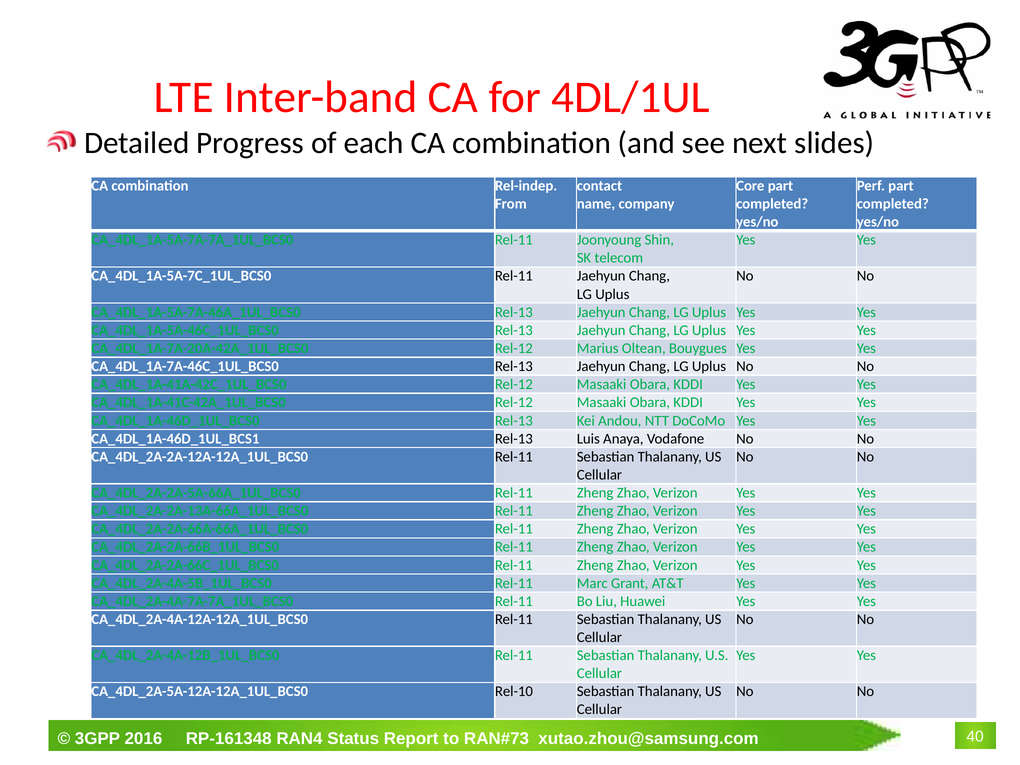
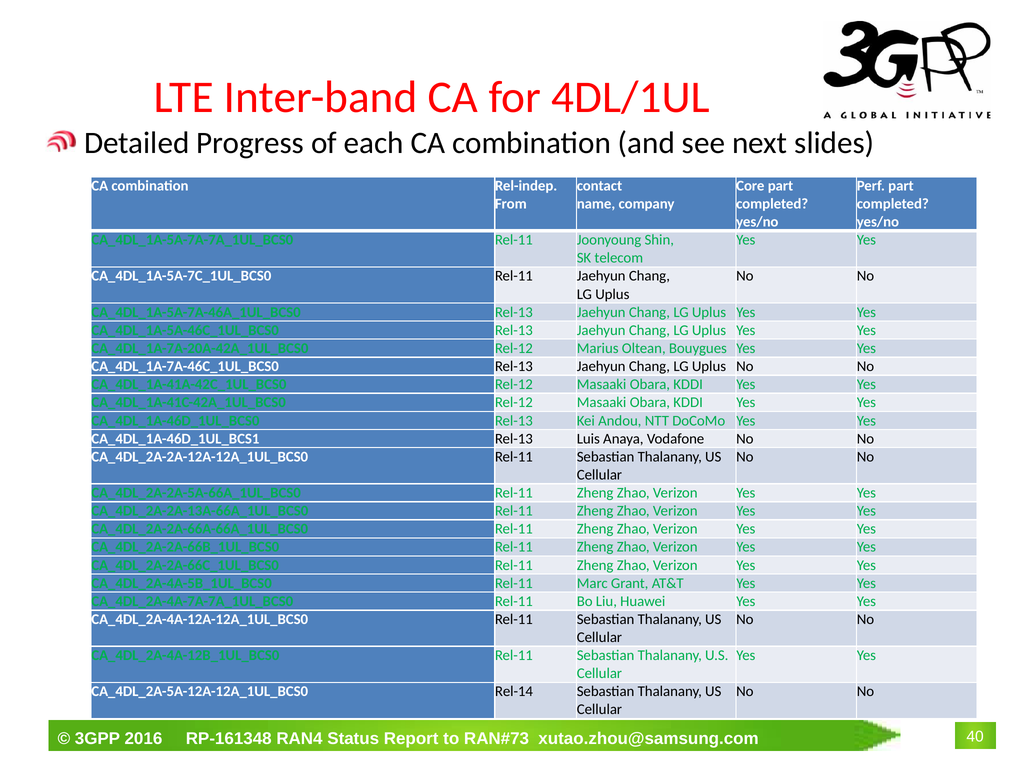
Rel-10: Rel-10 -> Rel-14
